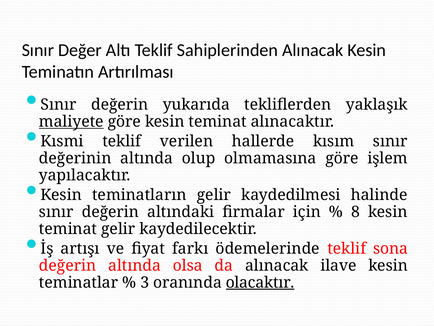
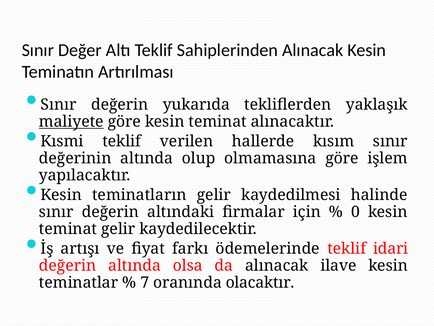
8: 8 -> 0
sona: sona -> idari
3: 3 -> 7
olacaktır underline: present -> none
